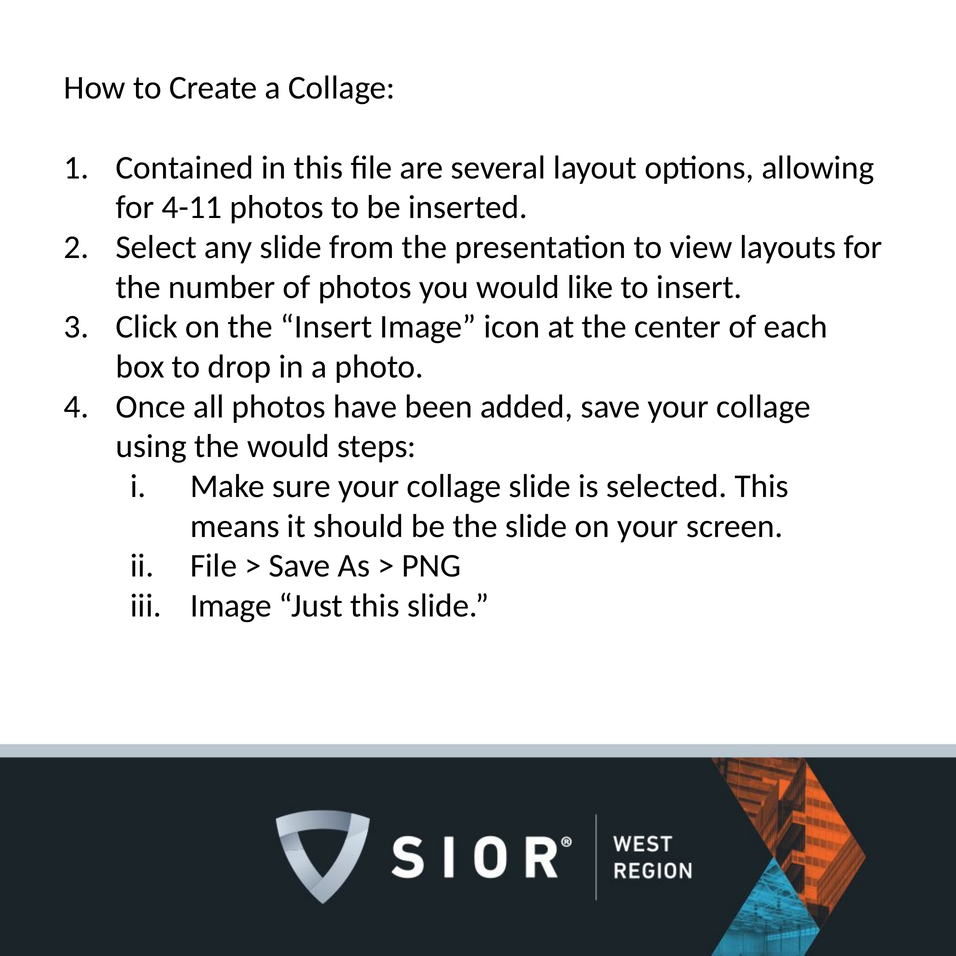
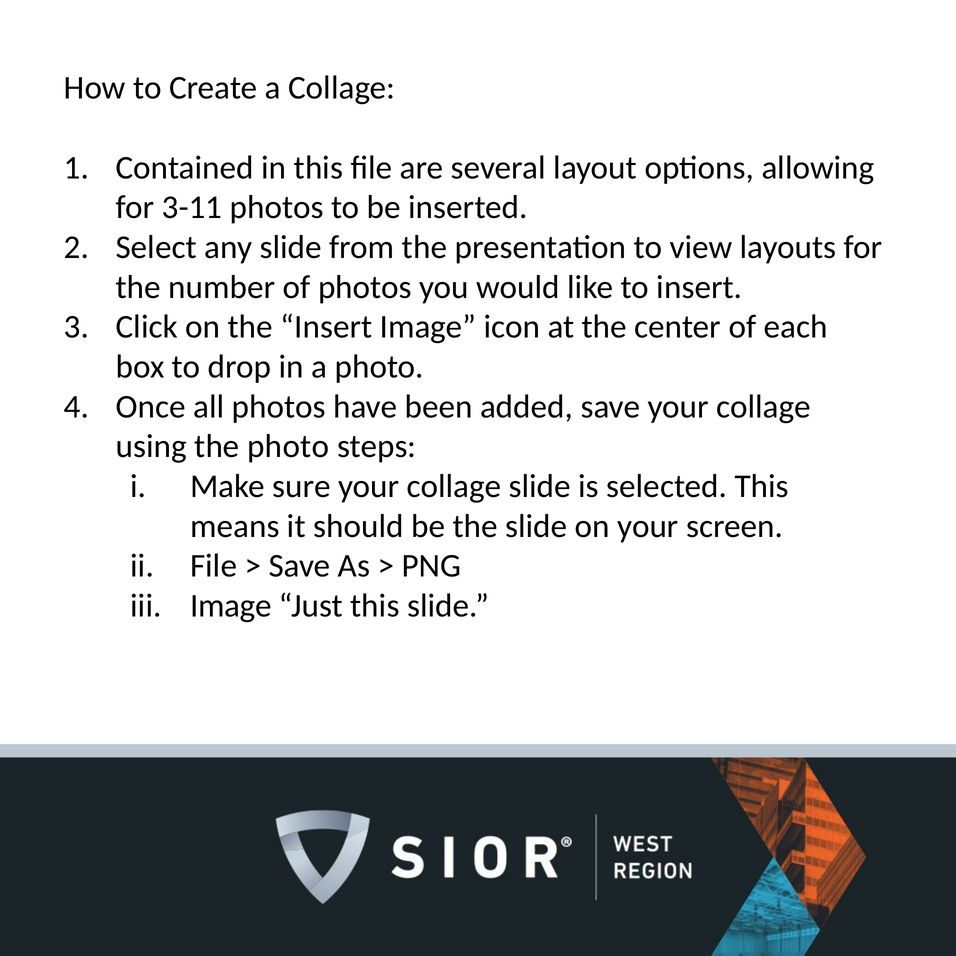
4-11: 4-11 -> 3-11
the would: would -> photo
